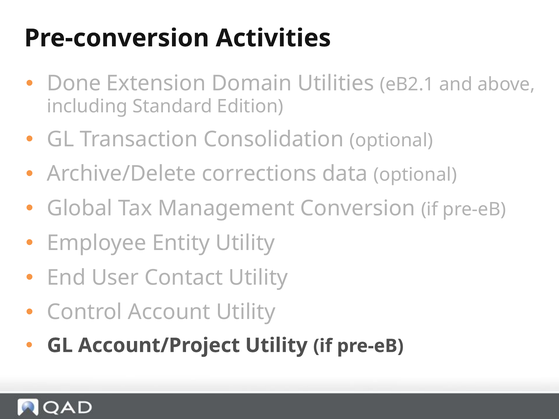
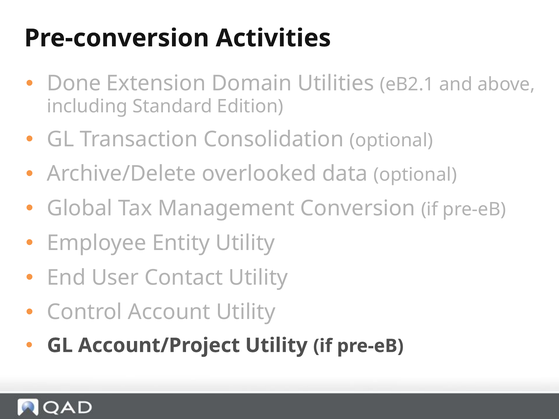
corrections: corrections -> overlooked
